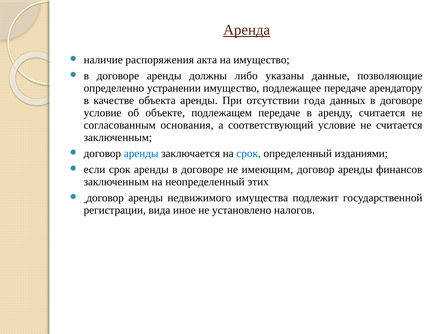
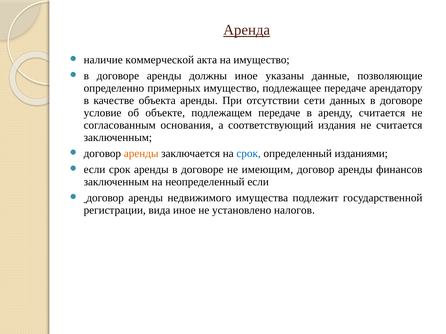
распоряжения: распоряжения -> коммерческой
должны либо: либо -> иное
устранении: устранении -> примерных
года: года -> сети
соответствующий условие: условие -> издания
аренды at (141, 154) colour: blue -> orange
неопределенный этих: этих -> если
